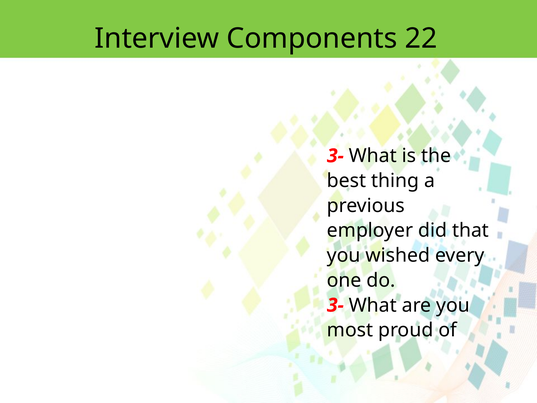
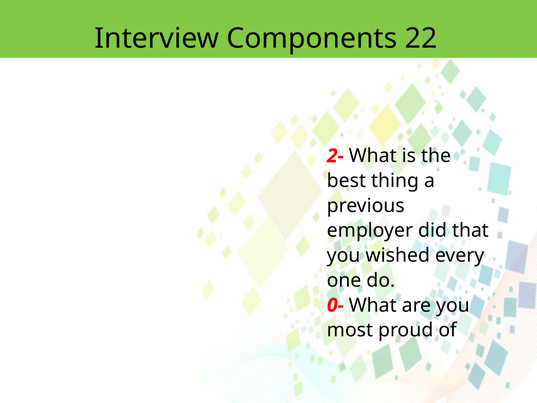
3- at (335, 156): 3- -> 2-
3- at (335, 305): 3- -> 0-
